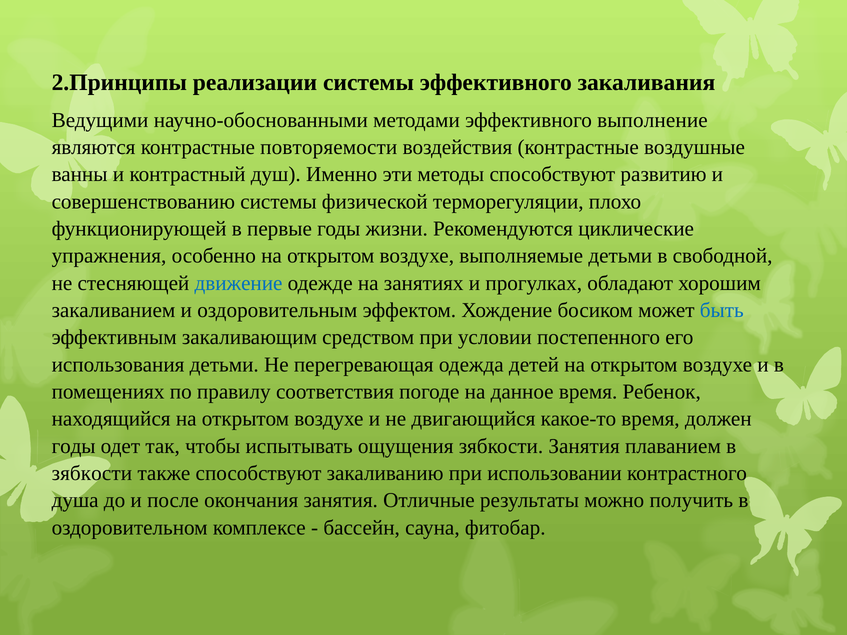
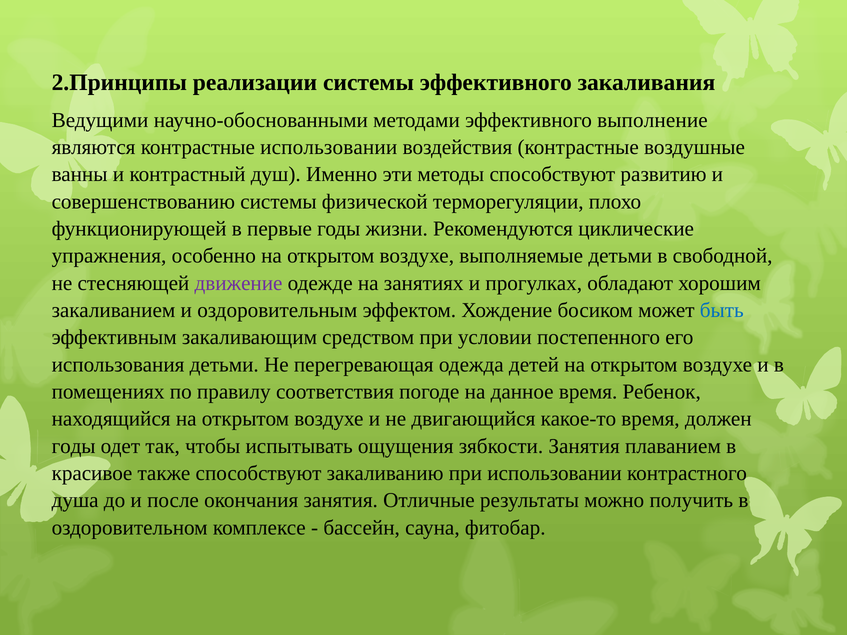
контрастные повторяемости: повторяемости -> использовании
движение colour: blue -> purple
зябкости at (92, 473): зябкости -> красивое
